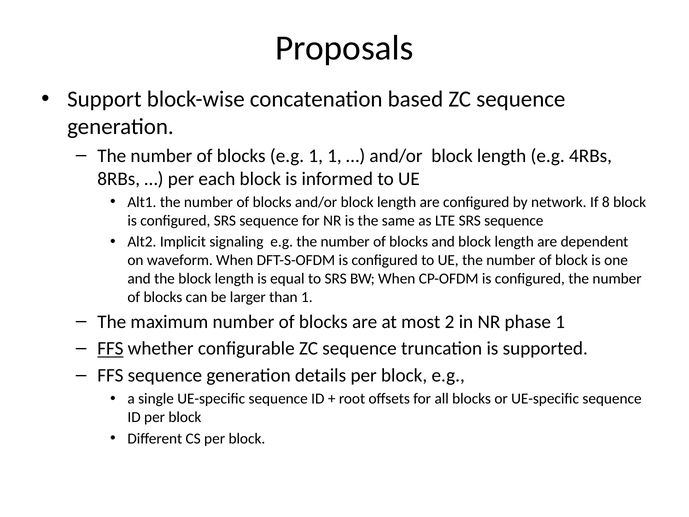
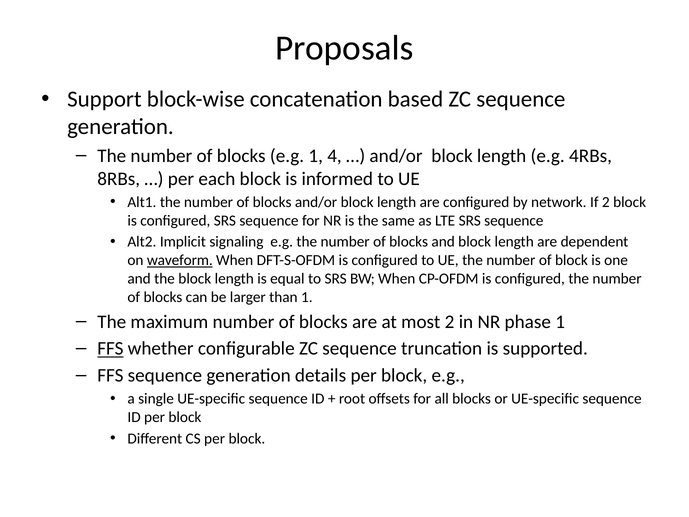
1 1: 1 -> 4
If 8: 8 -> 2
waveform underline: none -> present
